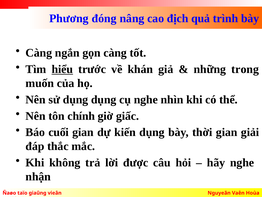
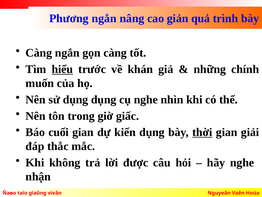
Phương đóng: đóng -> ngắn
địch: địch -> giản
trong: trong -> chính
chính: chính -> trong
thời underline: none -> present
